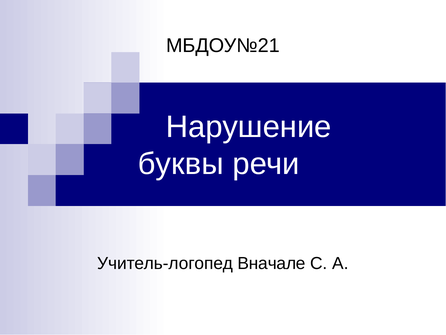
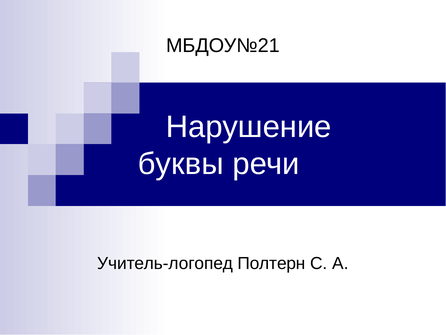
Вначале: Вначале -> Полтерн
